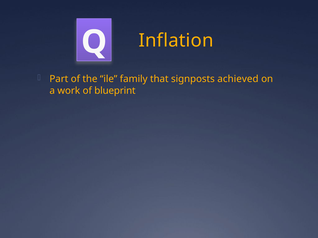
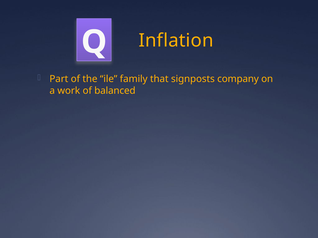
achieved: achieved -> company
blueprint: blueprint -> balanced
